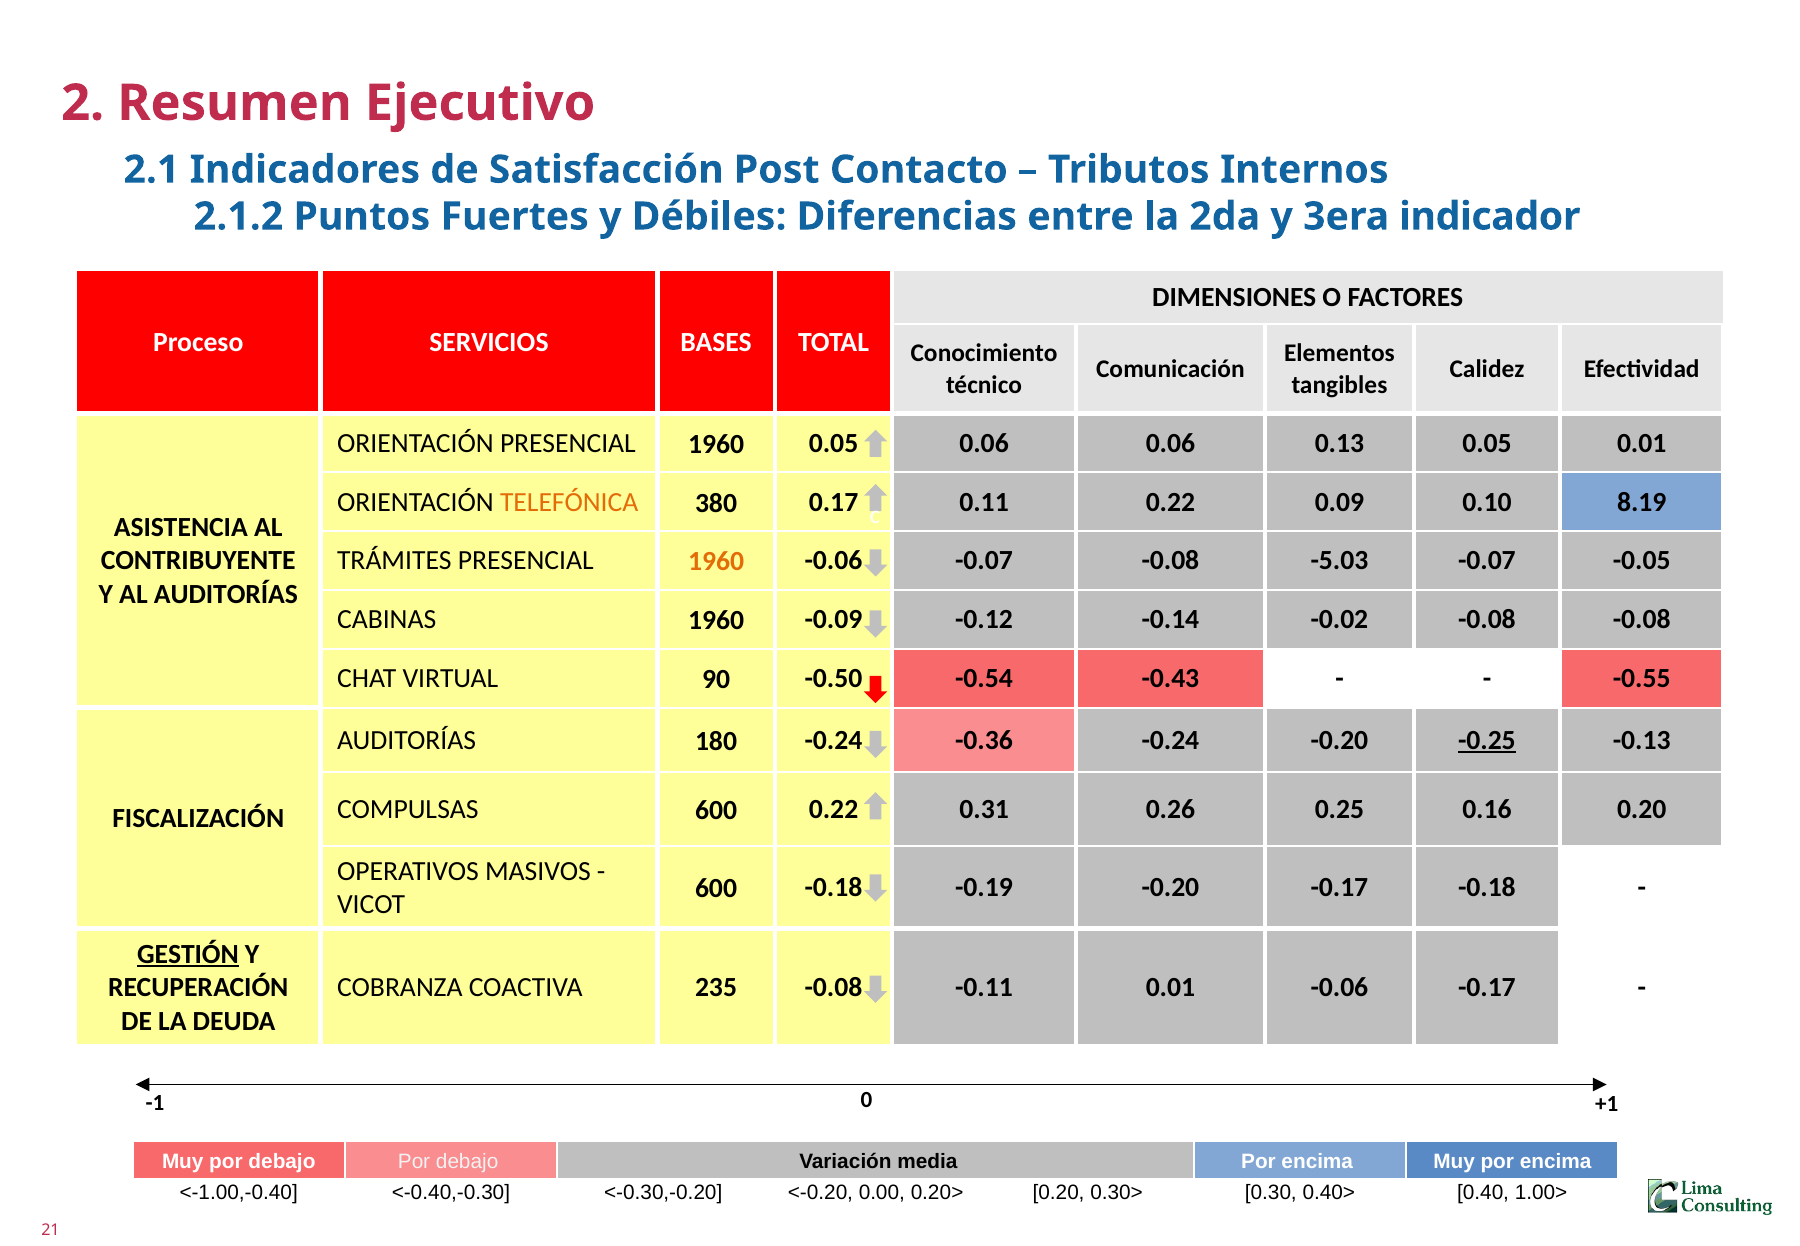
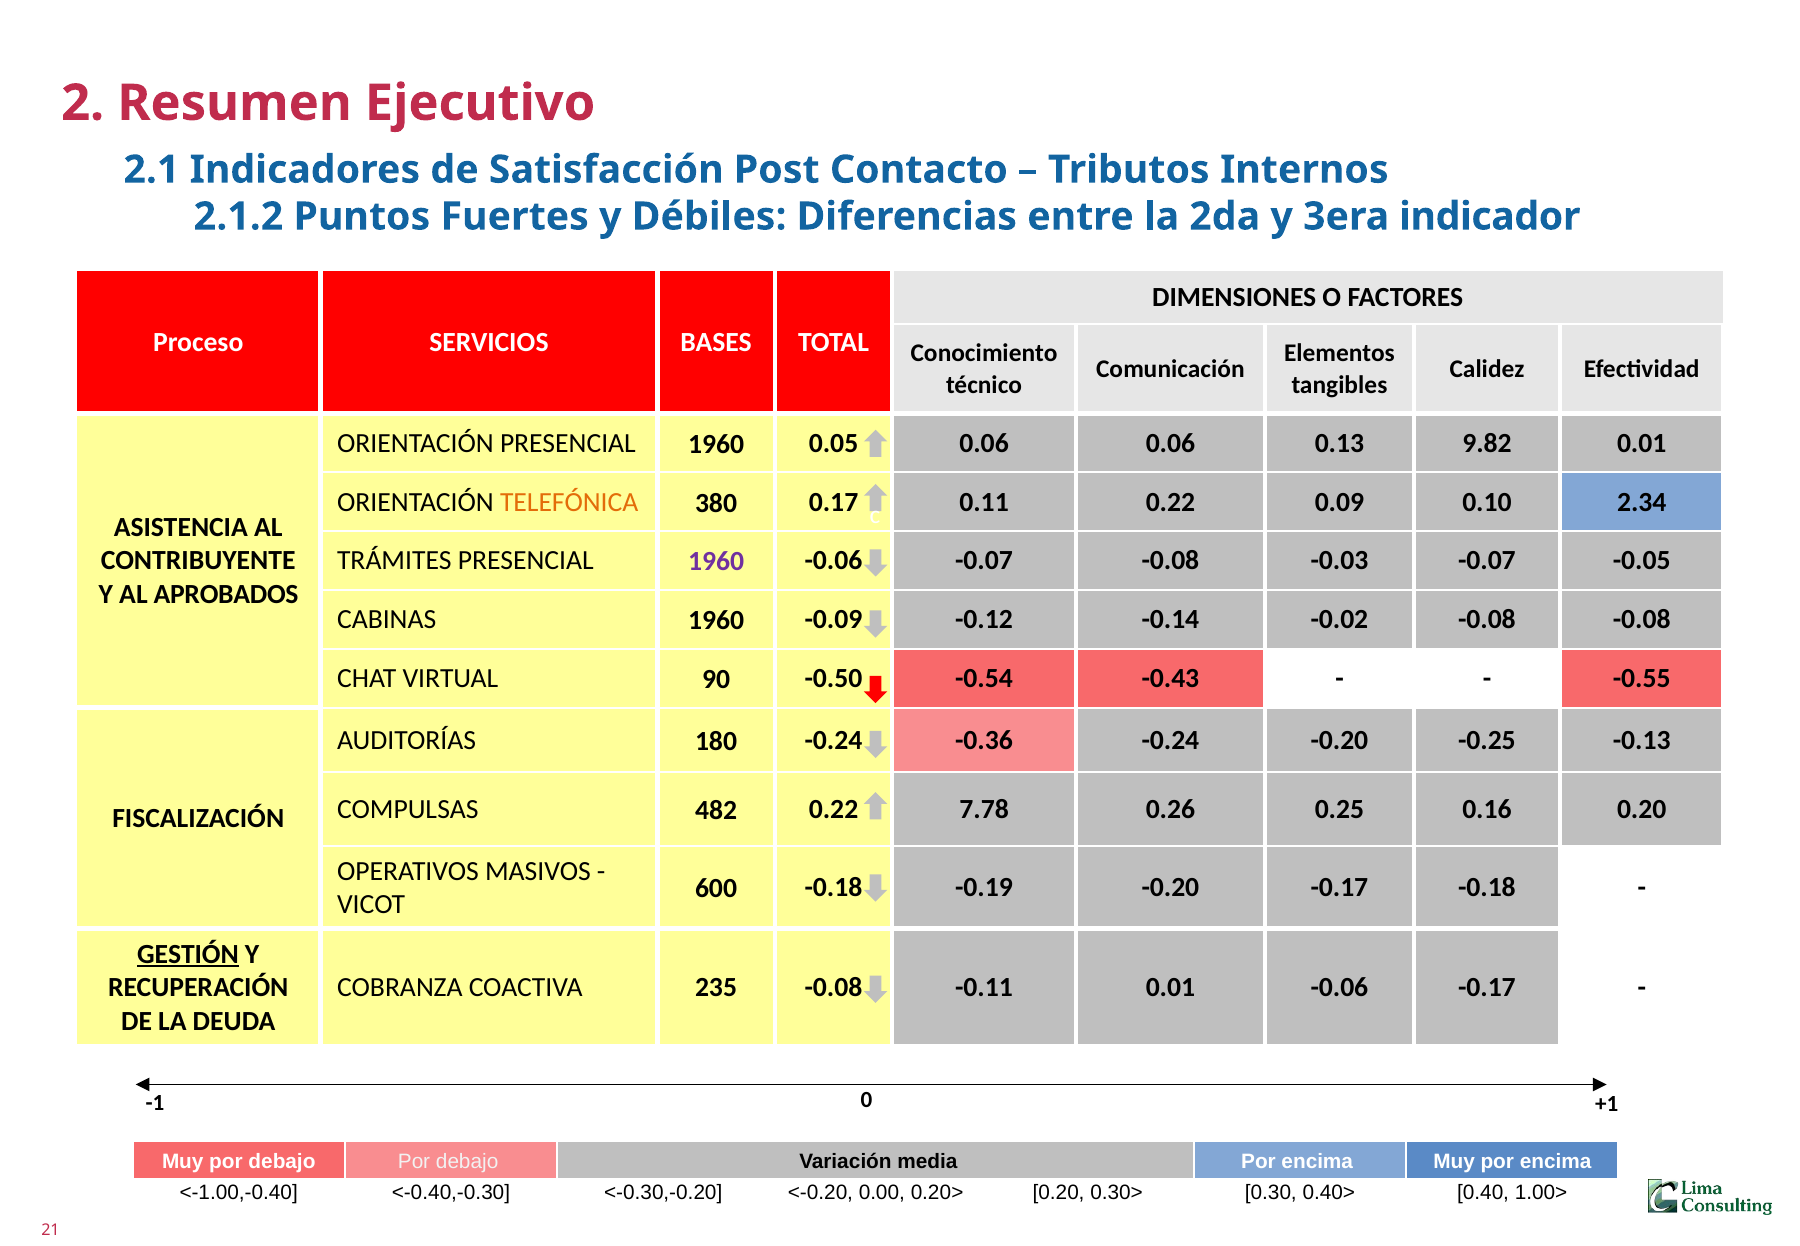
0.13 0.05: 0.05 -> 9.82
8.19: 8.19 -> 2.34
1960 at (716, 562) colour: orange -> purple
-5.03: -5.03 -> -0.03
AL AUDITORÍAS: AUDITORÍAS -> APROBADOS
-0.25 underline: present -> none
COMPULSAS 600: 600 -> 482
0.31: 0.31 -> 7.78
